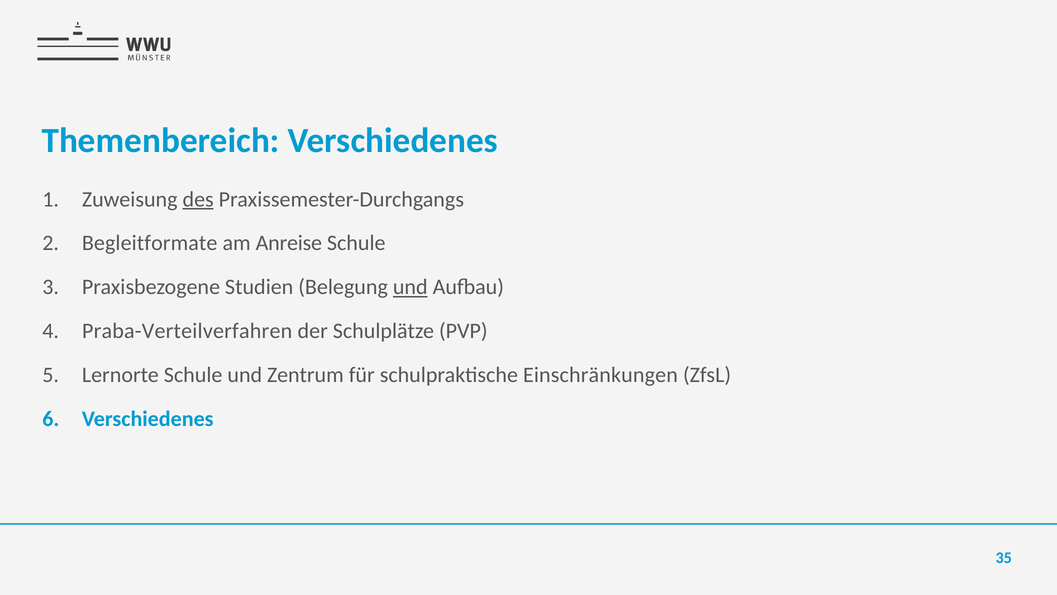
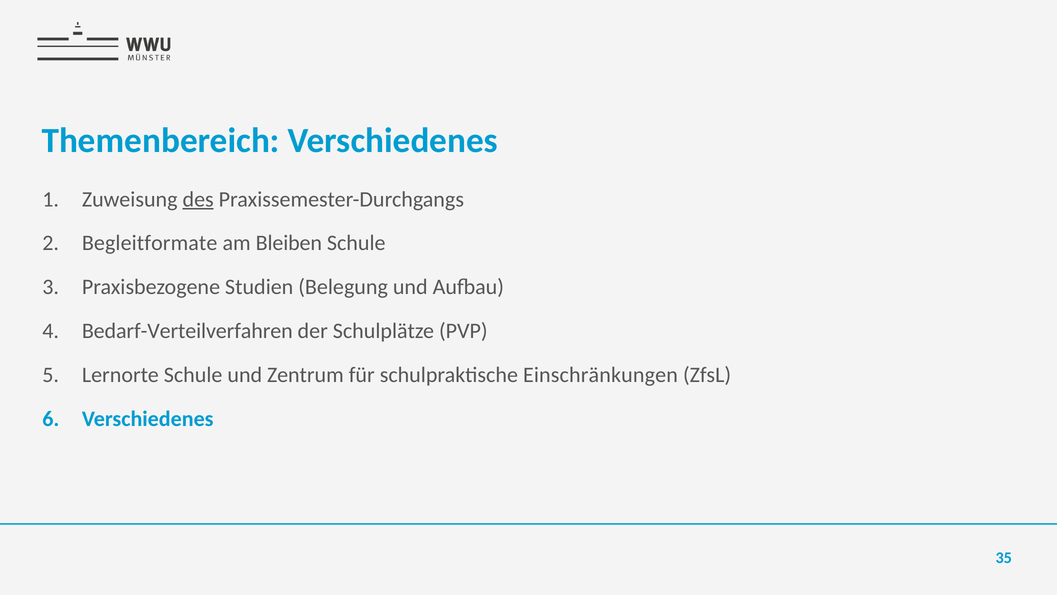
Anreise: Anreise -> Bleiben
und at (410, 287) underline: present -> none
Praba-Verteilverfahren: Praba-Verteilverfahren -> Bedarf-Verteilverfahren
